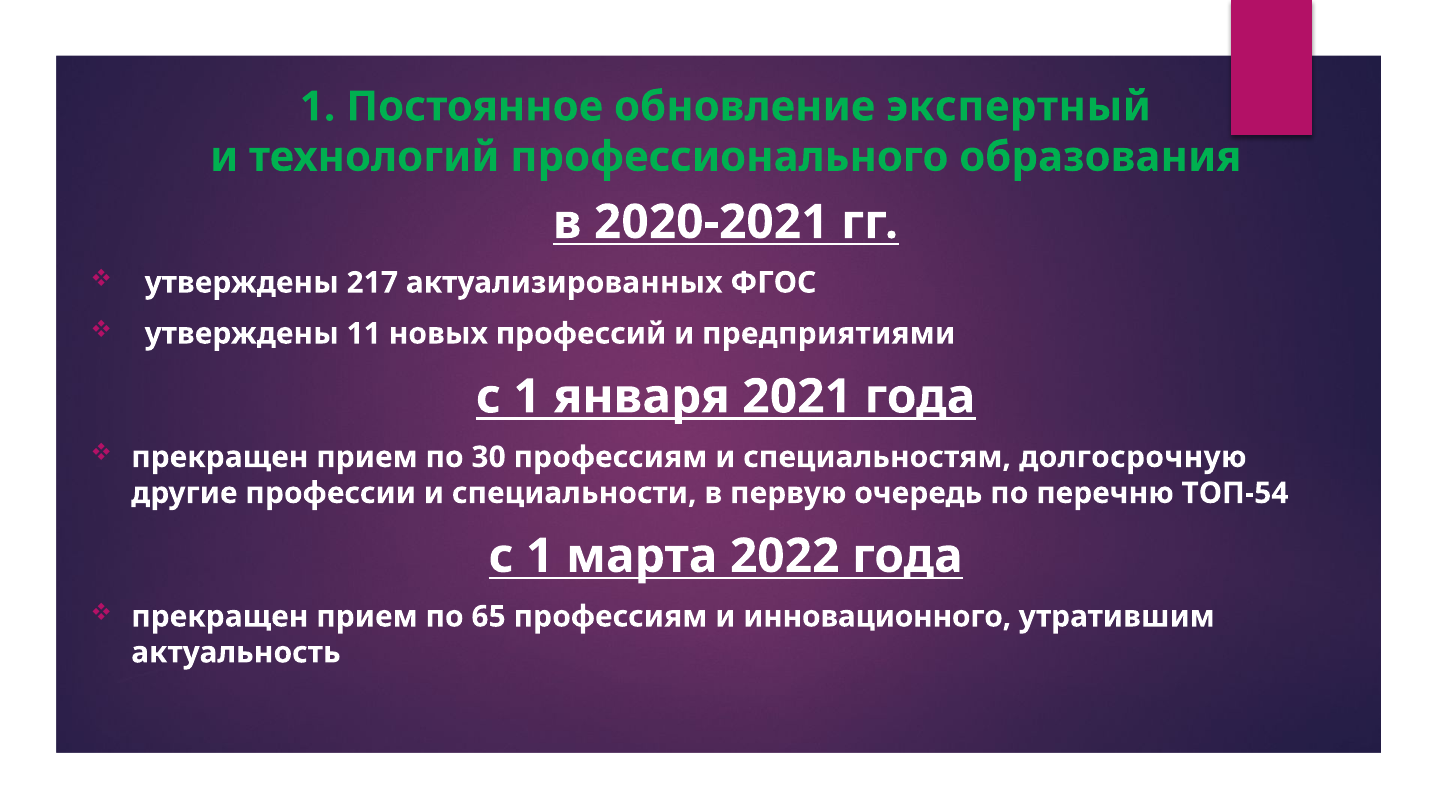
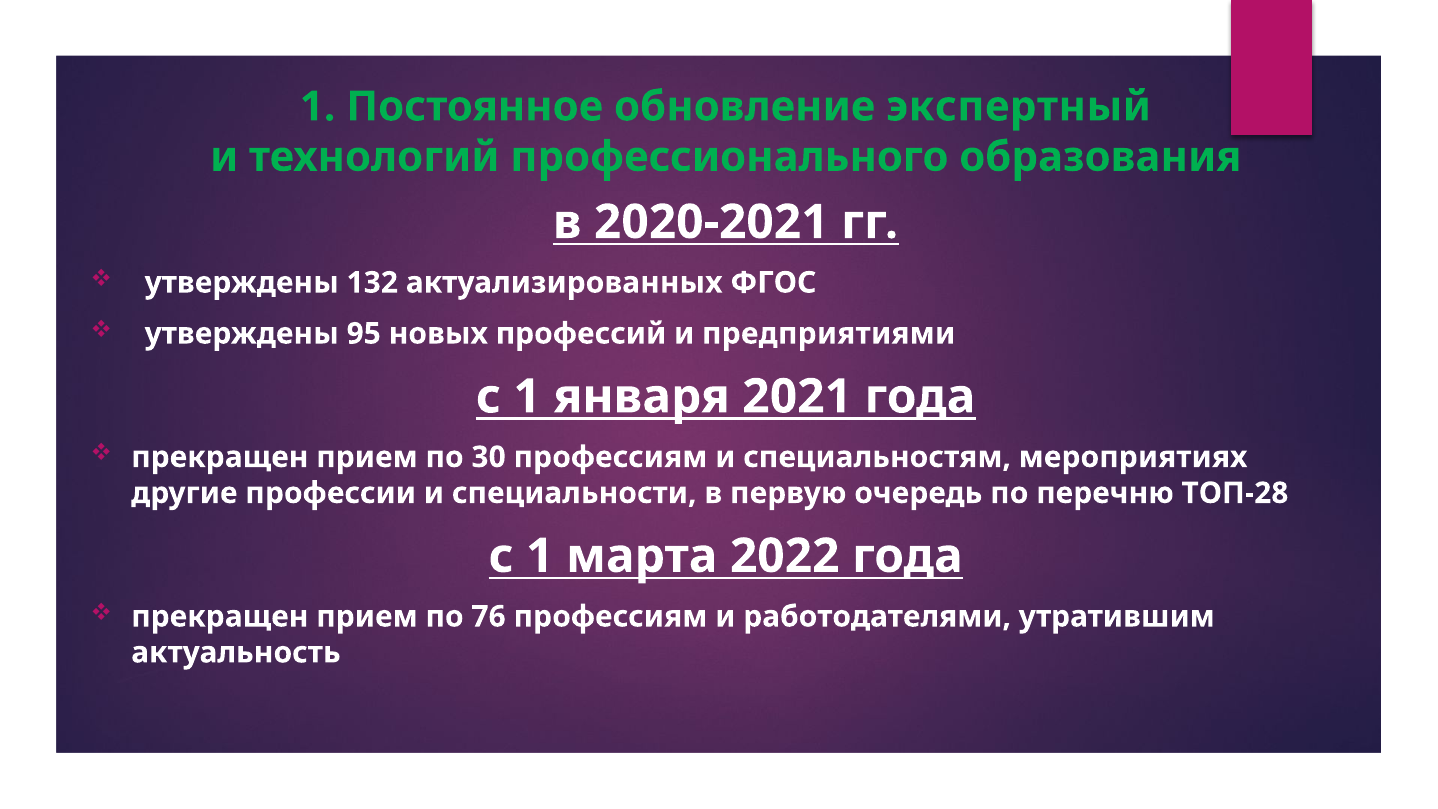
217: 217 -> 132
11: 11 -> 95
долгосрочную: долгосрочную -> мероприятиях
ТОП-54: ТОП-54 -> ТОП-28
65: 65 -> 76
инновационного: инновационного -> работодателями
